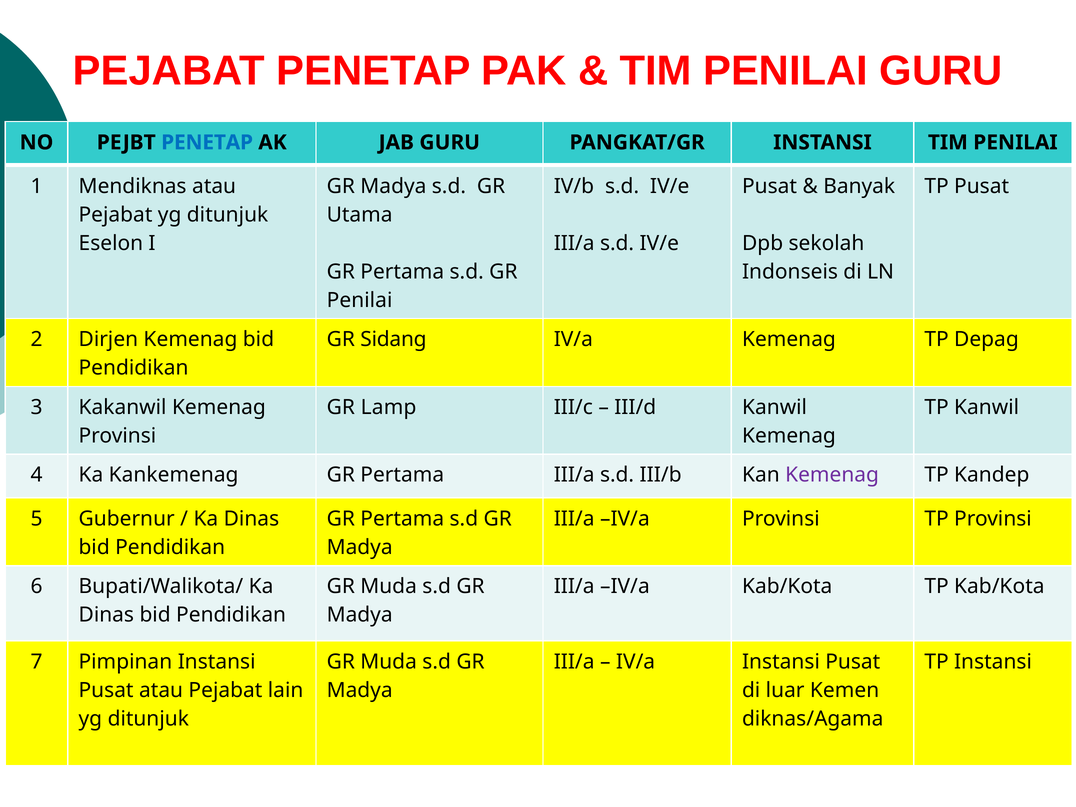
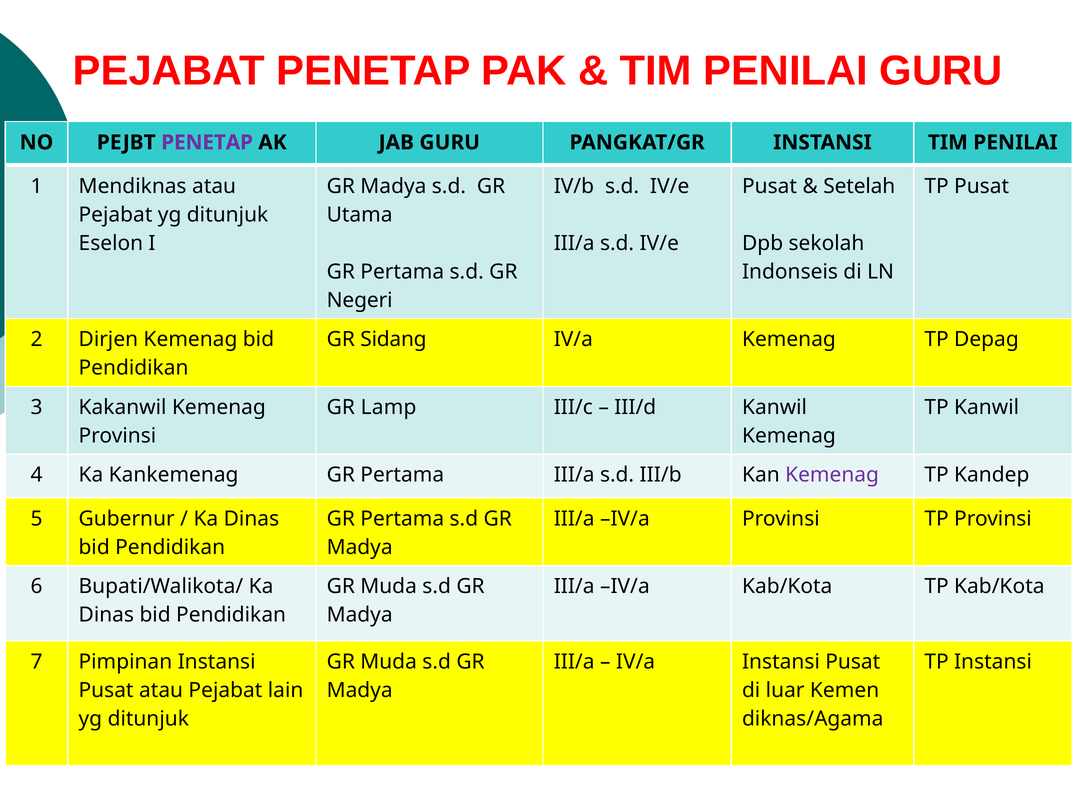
PENETAP at (207, 142) colour: blue -> purple
Banyak: Banyak -> Setelah
Penilai at (360, 300): Penilai -> Negeri
